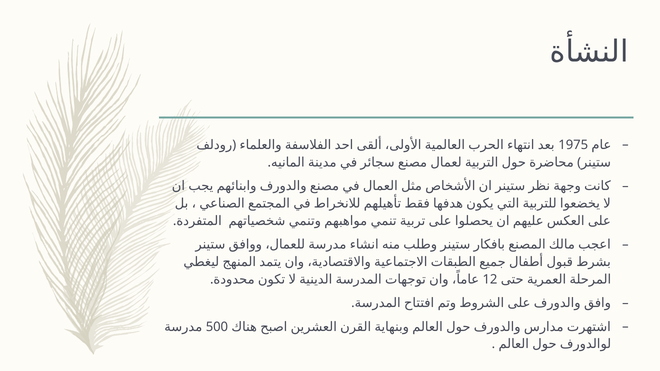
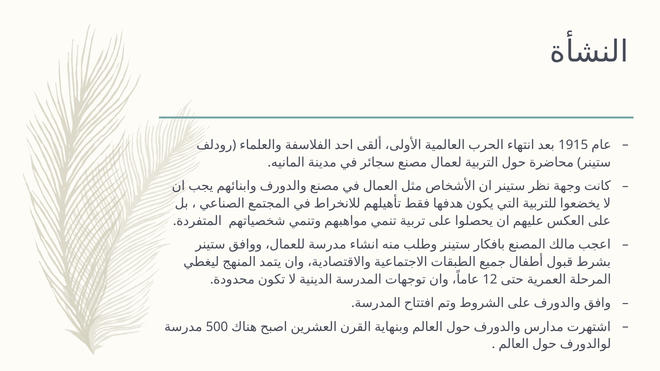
1975: 1975 -> 1915
